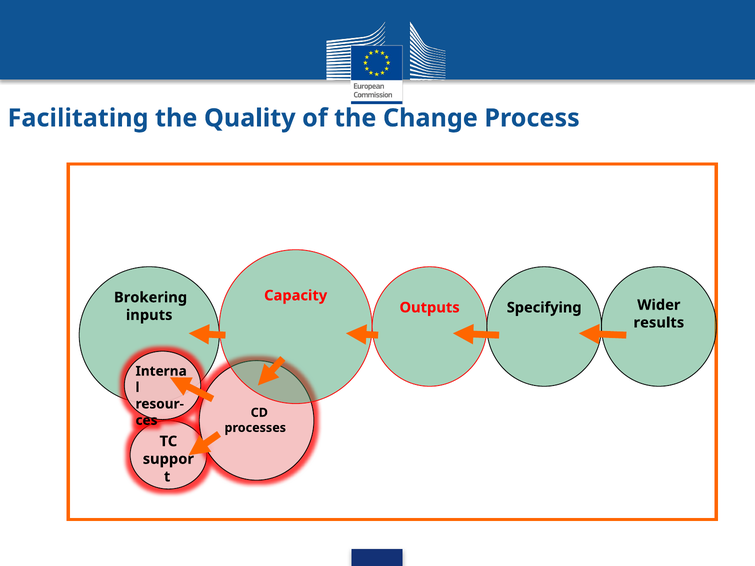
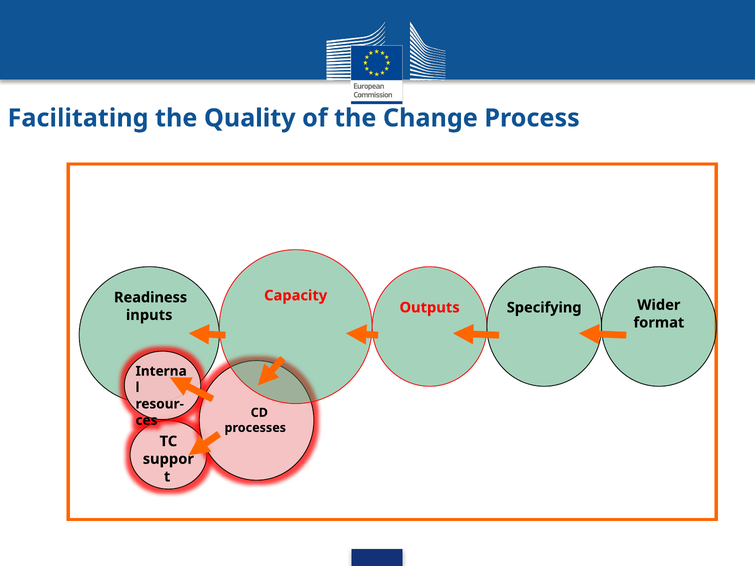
Brokering: Brokering -> Readiness
results: results -> format
